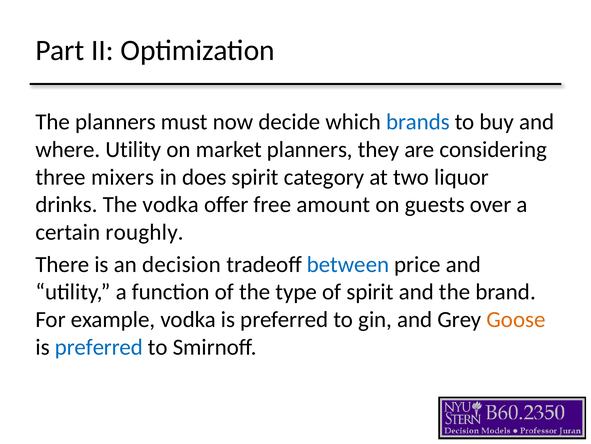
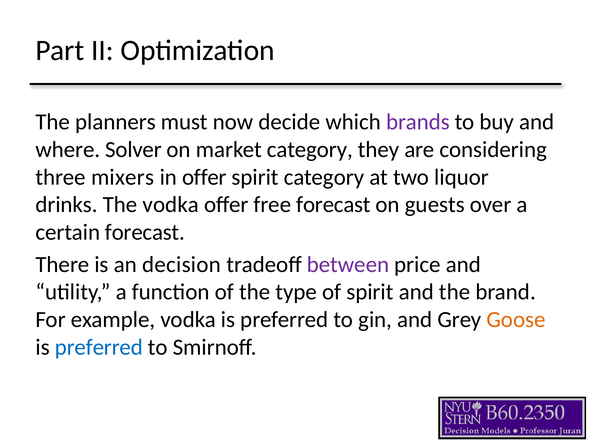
brands colour: blue -> purple
where Utility: Utility -> Solver
market planners: planners -> category
in does: does -> offer
free amount: amount -> forecast
certain roughly: roughly -> forecast
between colour: blue -> purple
